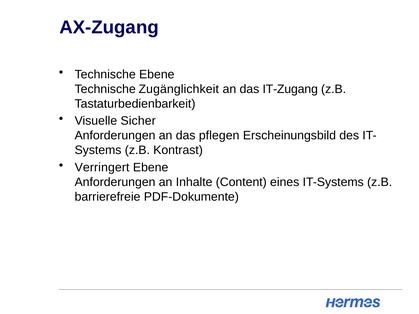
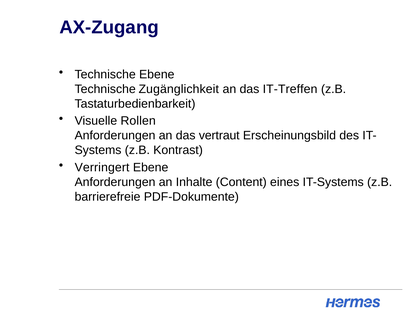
IT-Zugang: IT-Zugang -> IT-Treffen
Sicher: Sicher -> Rollen
pflegen: pflegen -> vertraut
